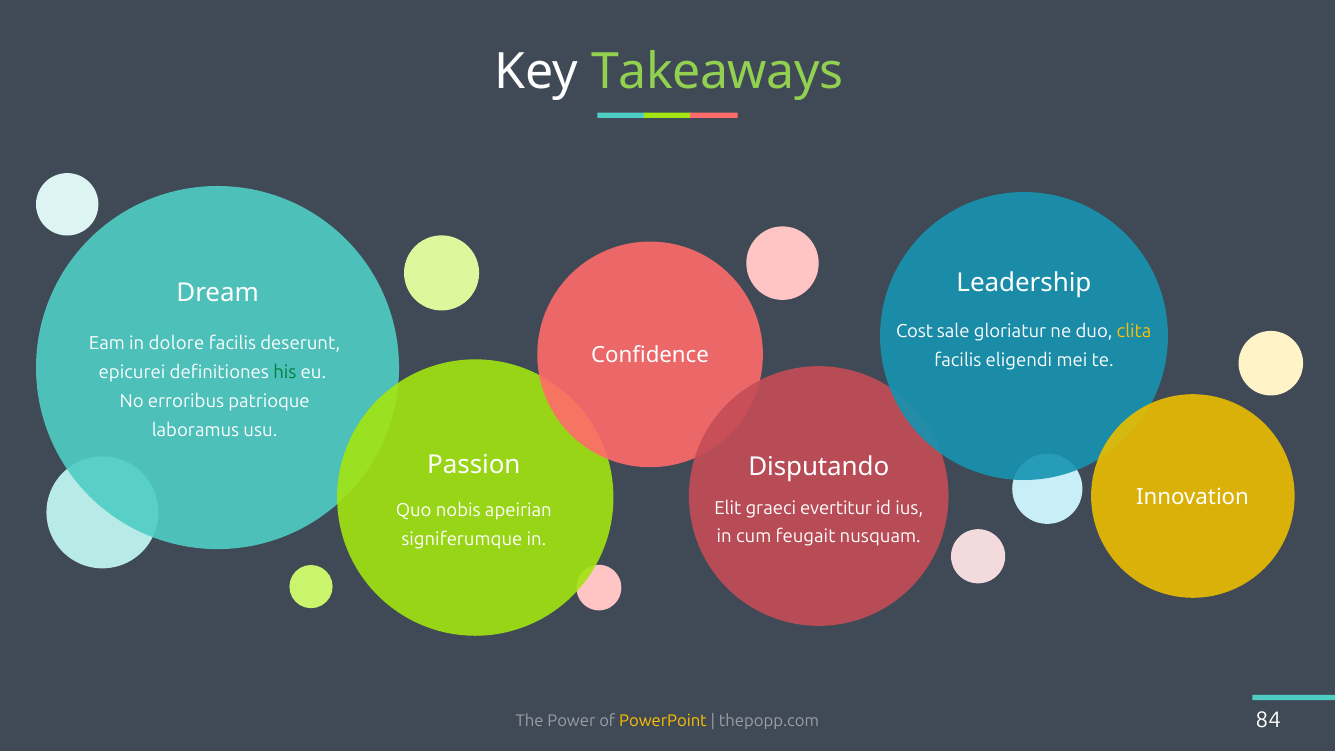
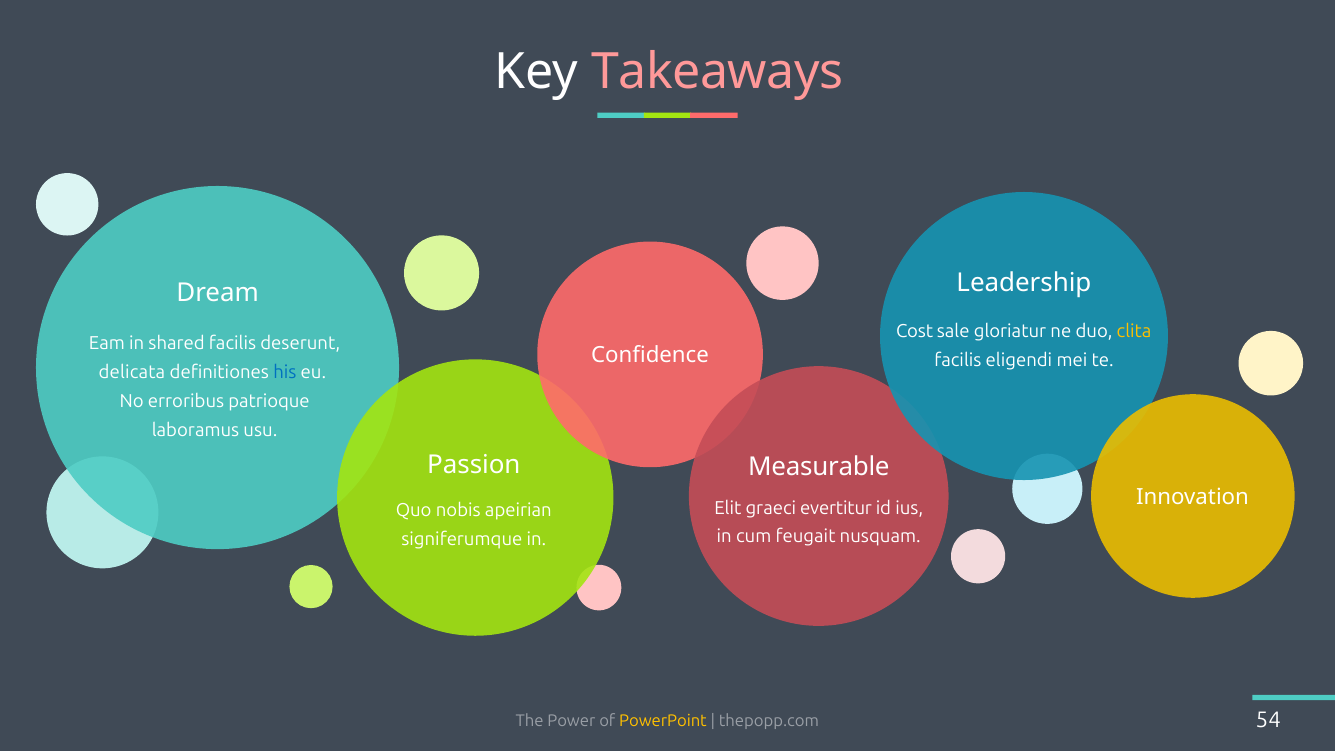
Takeaways colour: light green -> pink
dolore: dolore -> shared
epicurei: epicurei -> delicata
his colour: green -> blue
Disputando: Disputando -> Measurable
84: 84 -> 54
